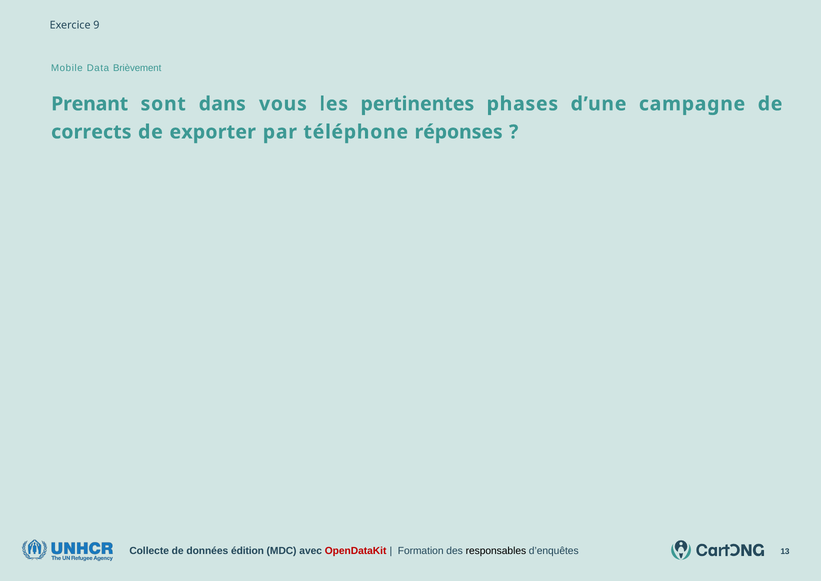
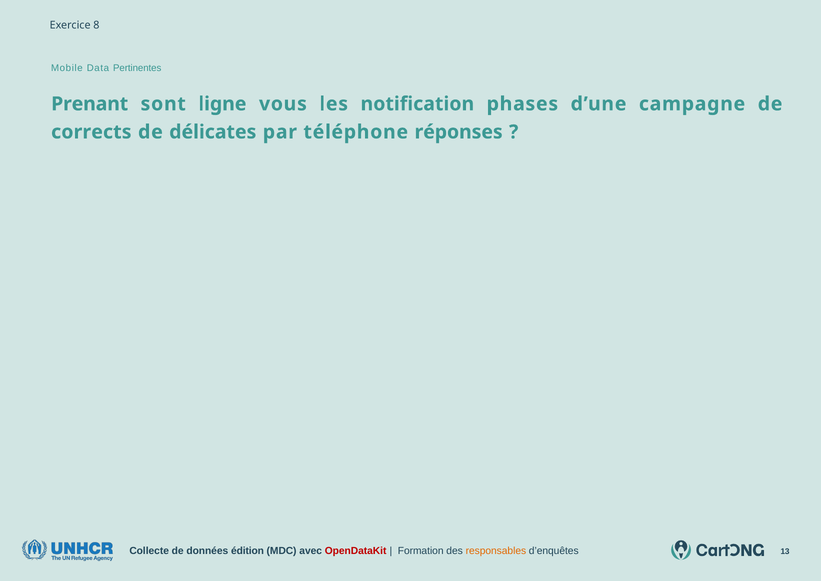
9: 9 -> 8
Brièvement: Brièvement -> Pertinentes
dans: dans -> ligne
pertinentes: pertinentes -> notification
exporter: exporter -> délicates
responsables colour: black -> orange
